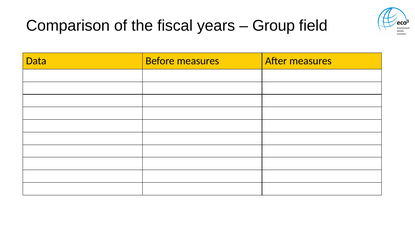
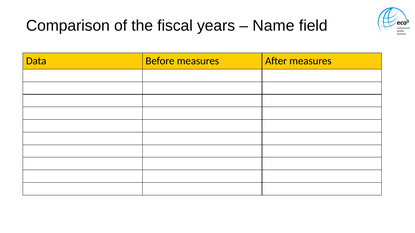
Group: Group -> Name
